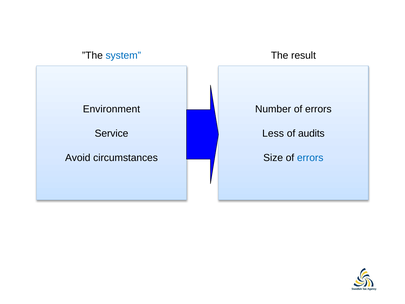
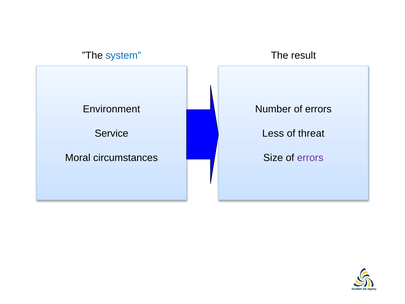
audits: audits -> threat
Avoid: Avoid -> Moral
errors at (310, 158) colour: blue -> purple
